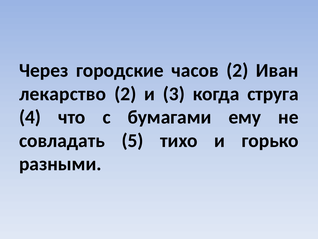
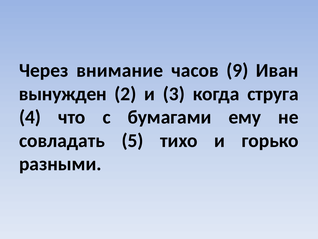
городские: городские -> внимание
часов 2: 2 -> 9
лекарство: лекарство -> вынужден
